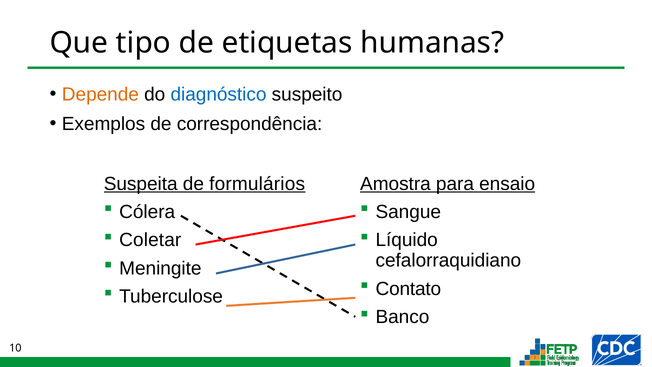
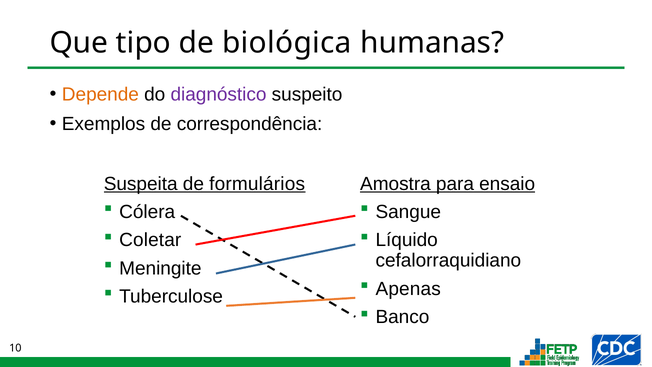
etiquetas: etiquetas -> biológica
diagnóstico colour: blue -> purple
Contato: Contato -> Apenas
